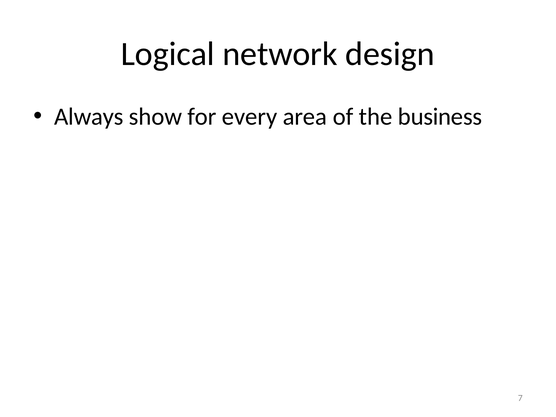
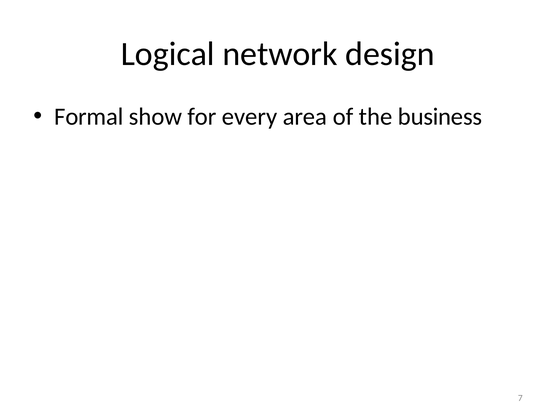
Always: Always -> Formal
